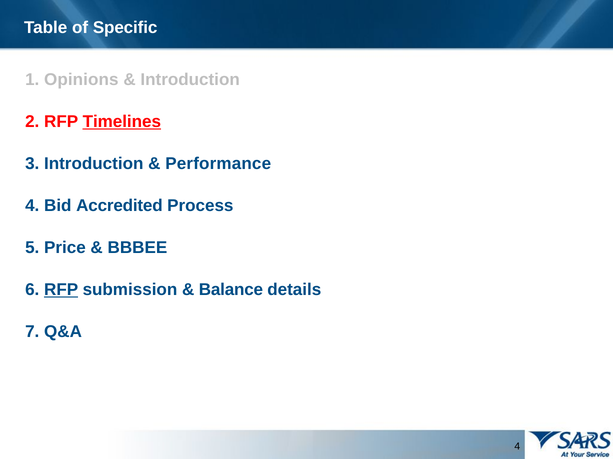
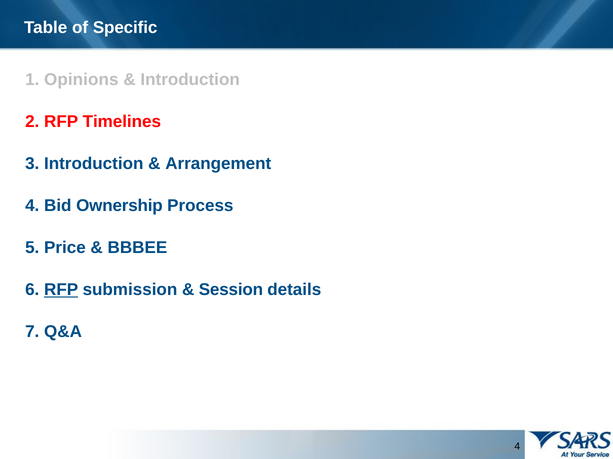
Timelines underline: present -> none
Performance: Performance -> Arrangement
Accredited: Accredited -> Ownership
Balance: Balance -> Session
